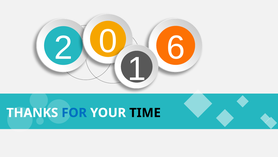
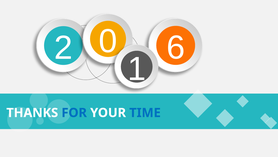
TIME colour: black -> blue
